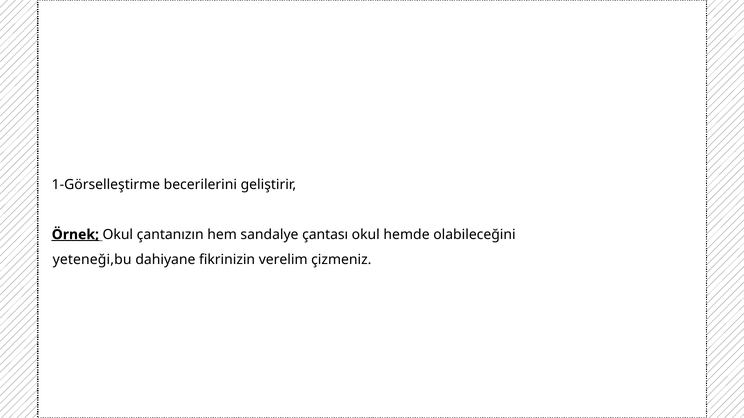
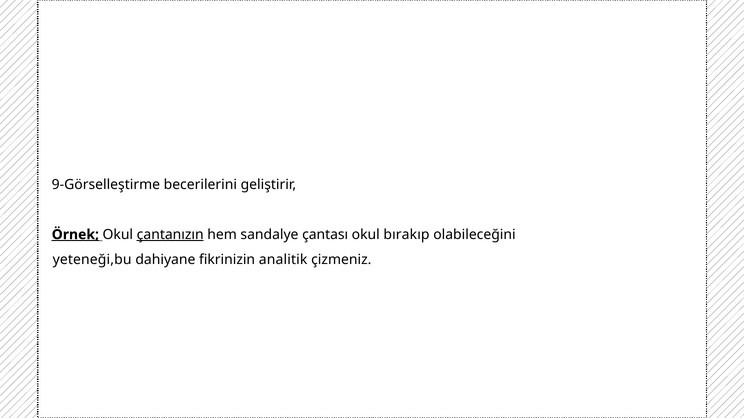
1-Görselleştirme: 1-Görselleştirme -> 9-Görselleştirme
çantanızın underline: none -> present
hemde: hemde -> bırakıp
verelim: verelim -> analitik
